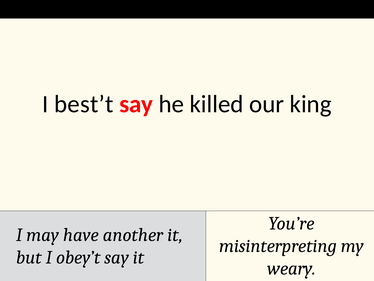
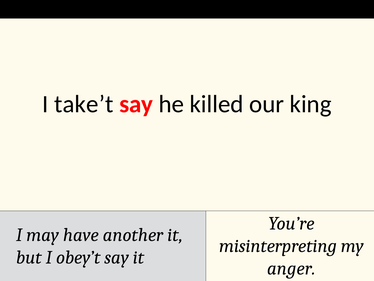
best’t: best’t -> take’t
weary: weary -> anger
